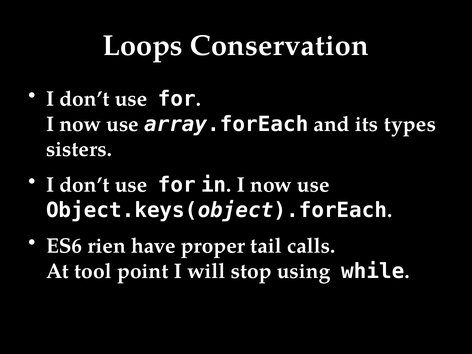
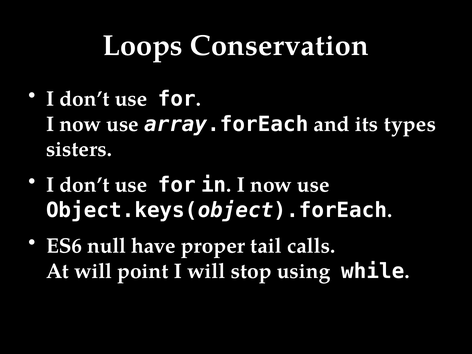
rien: rien -> null
At tool: tool -> will
